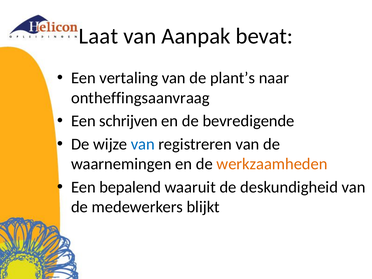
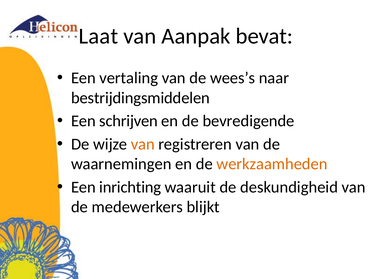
plant’s: plant’s -> wees’s
ontheffingsaanvraag: ontheffingsaanvraag -> bestrijdingsmiddelen
van at (143, 144) colour: blue -> orange
bepalend: bepalend -> inrichting
